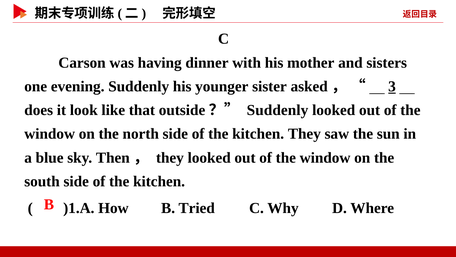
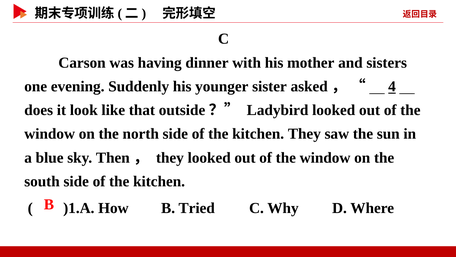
3: 3 -> 4
Suddenly at (278, 110): Suddenly -> Ladybird
